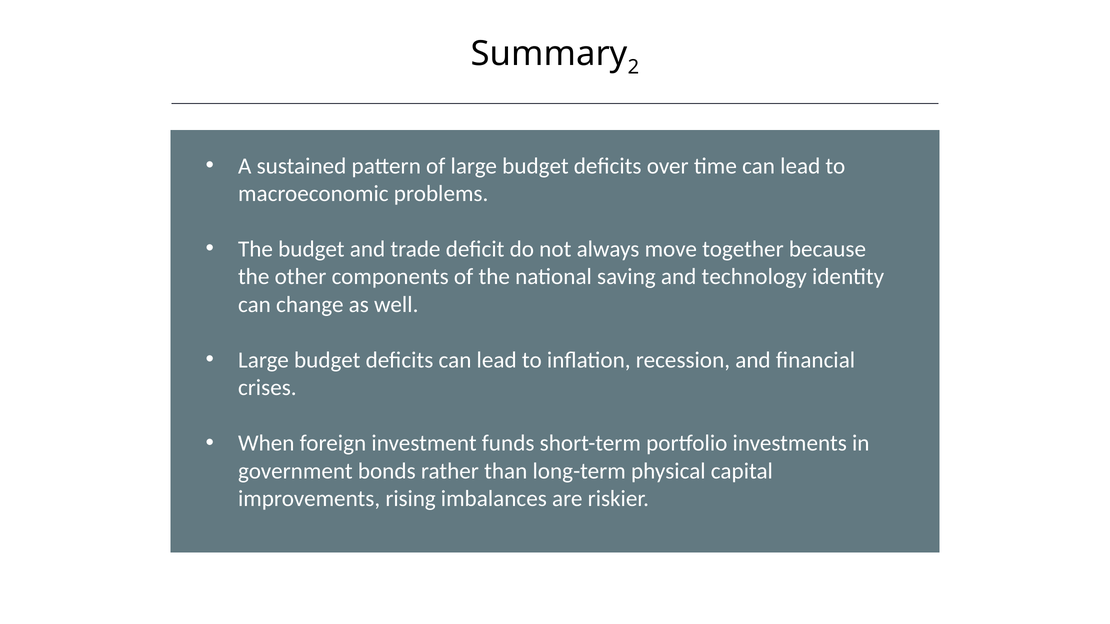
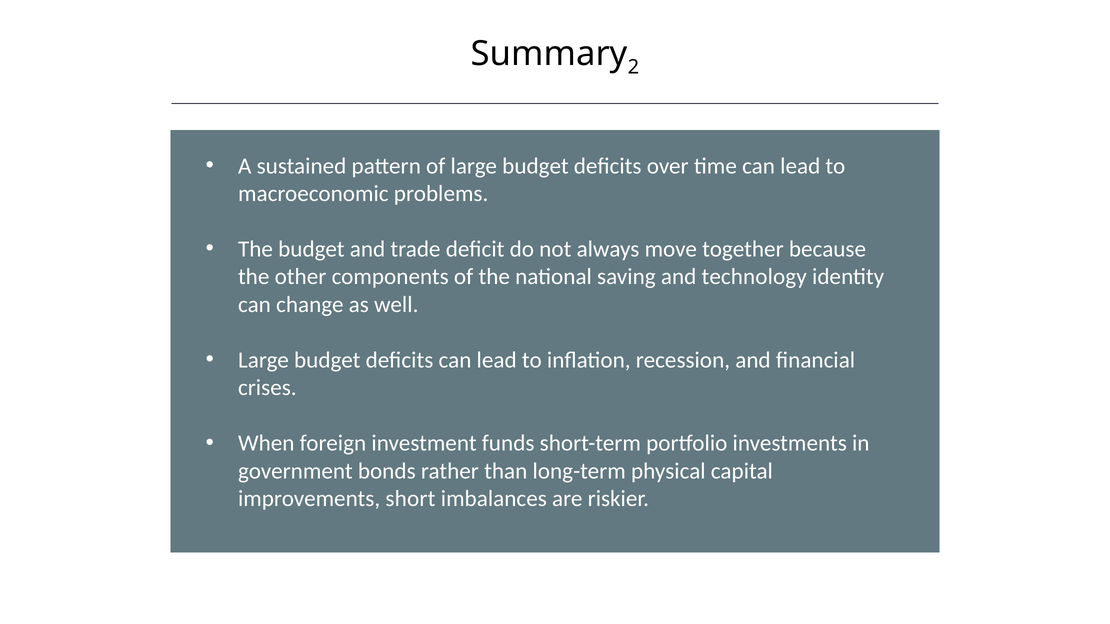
rising: rising -> short
